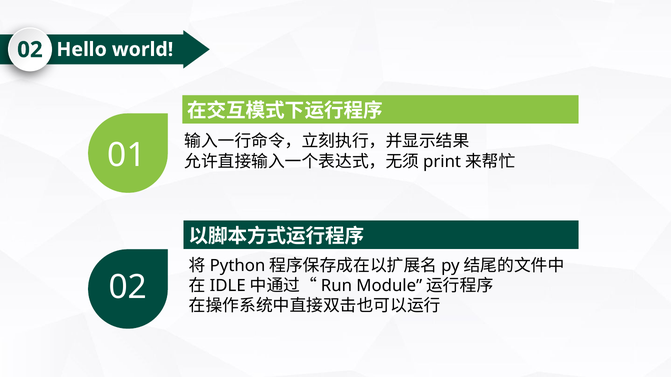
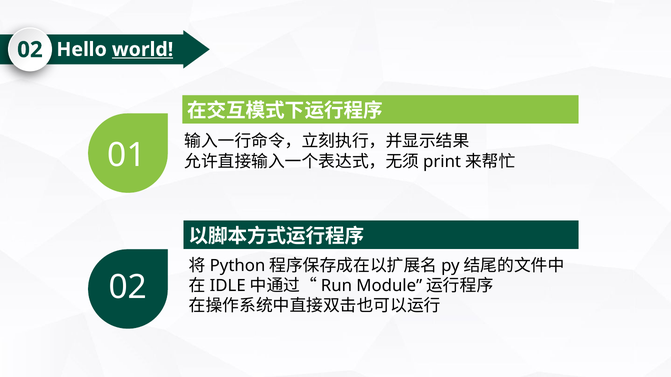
world underline: none -> present
